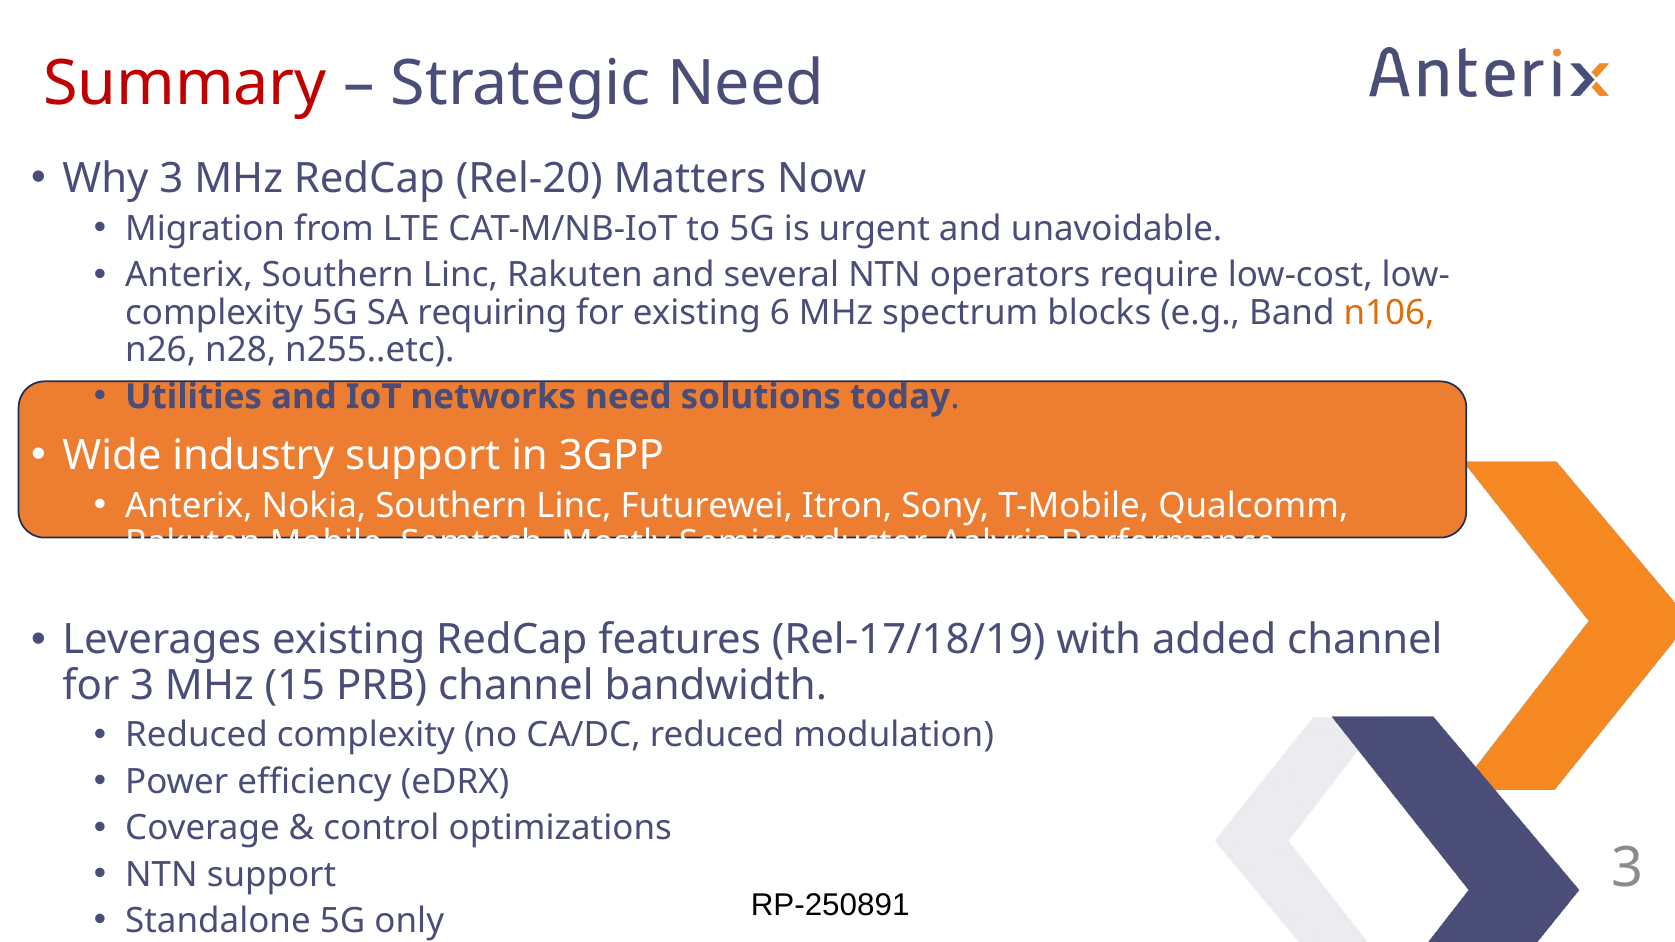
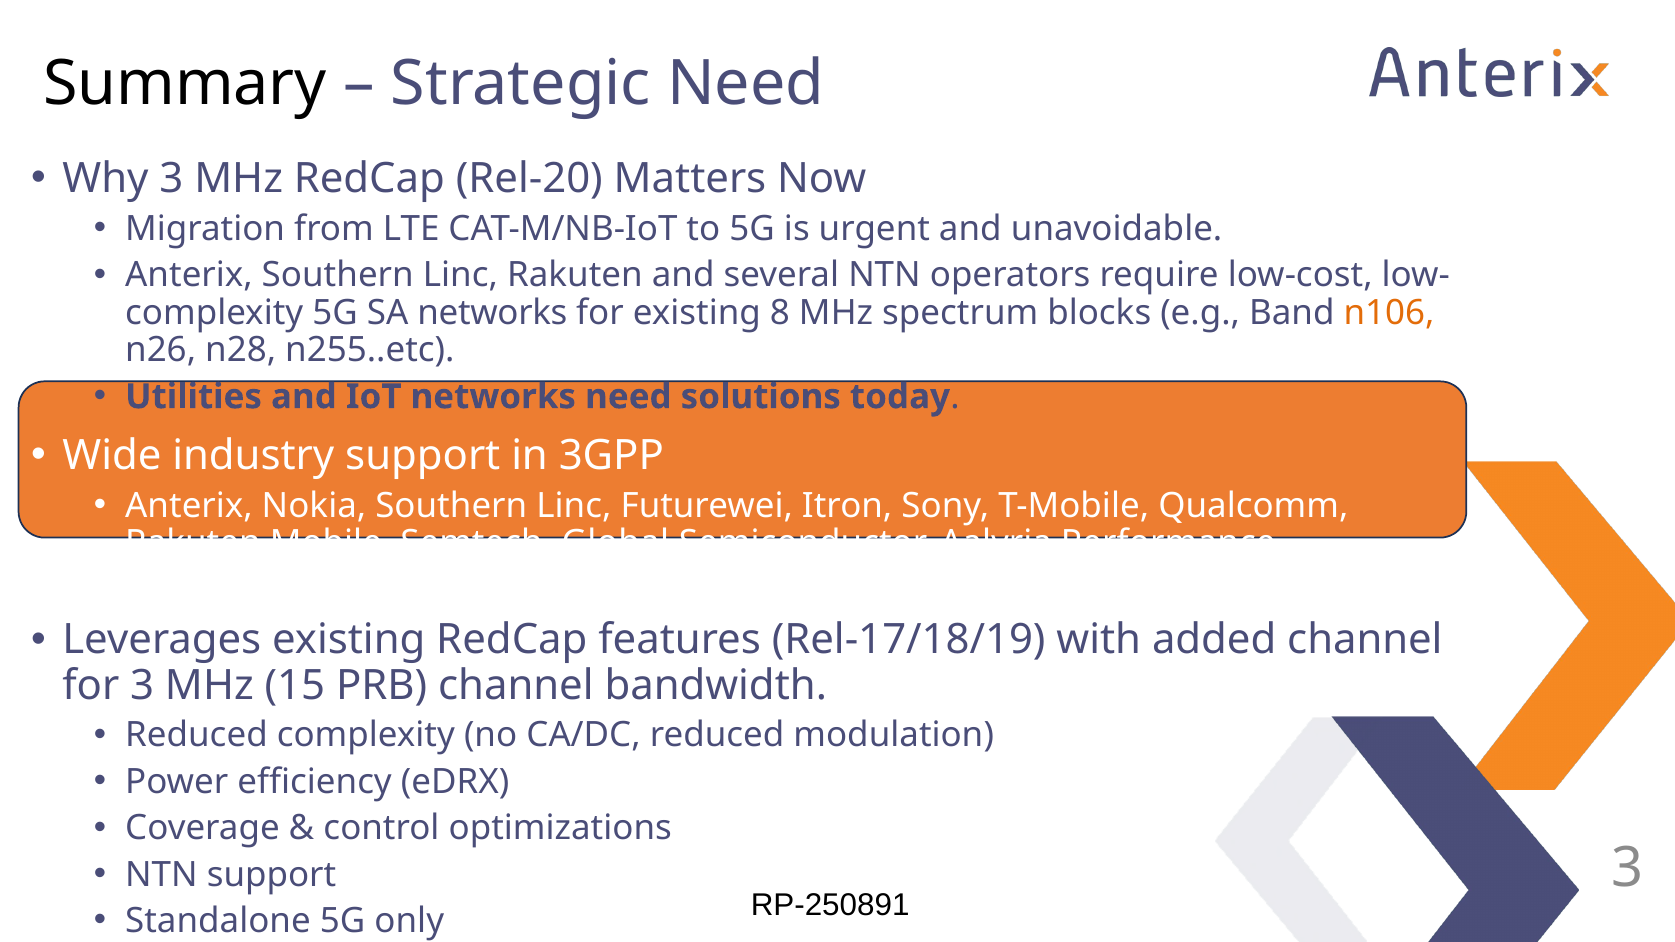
Summary colour: red -> black
SA requiring: requiring -> networks
6: 6 -> 8
Mostly: Mostly -> Global
